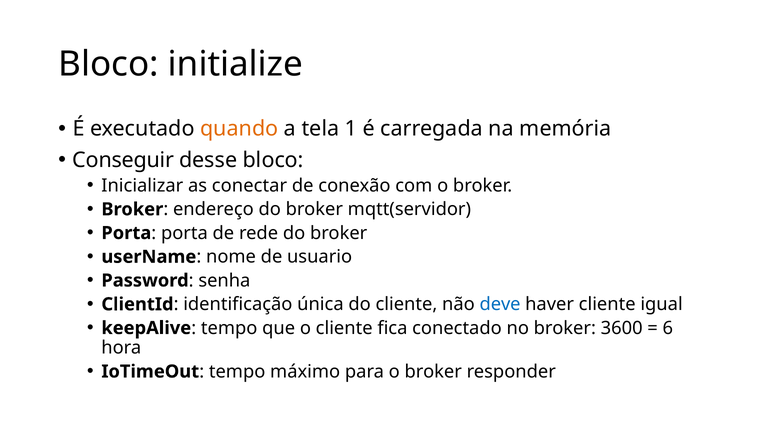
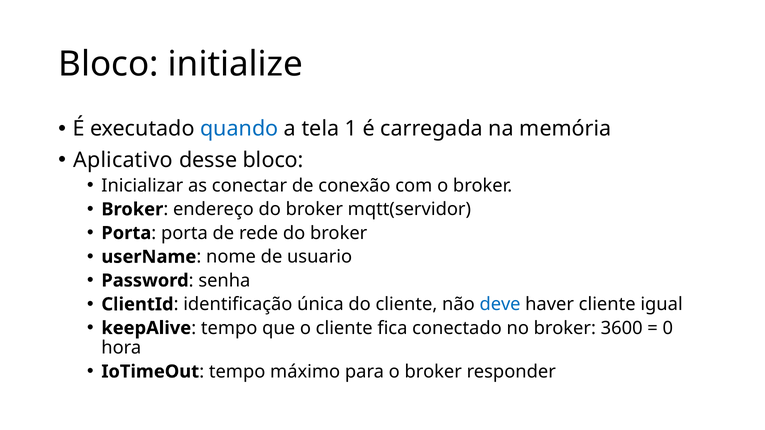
quando colour: orange -> blue
Conseguir: Conseguir -> Aplicativo
6: 6 -> 0
